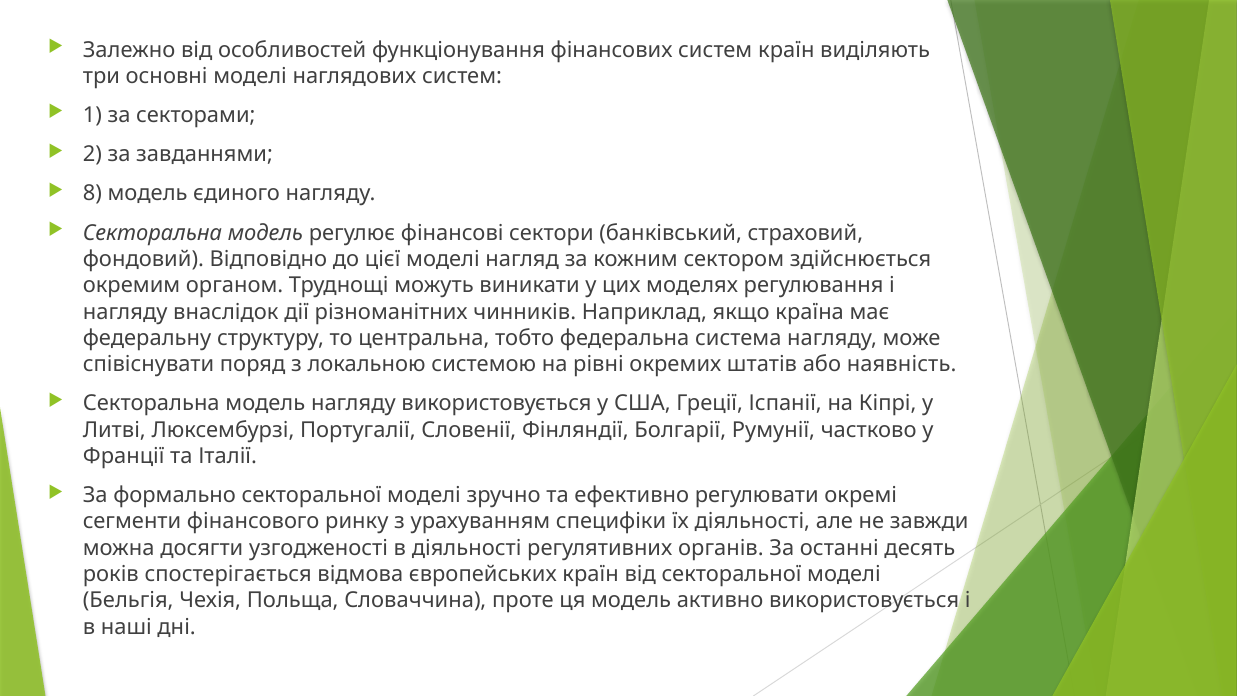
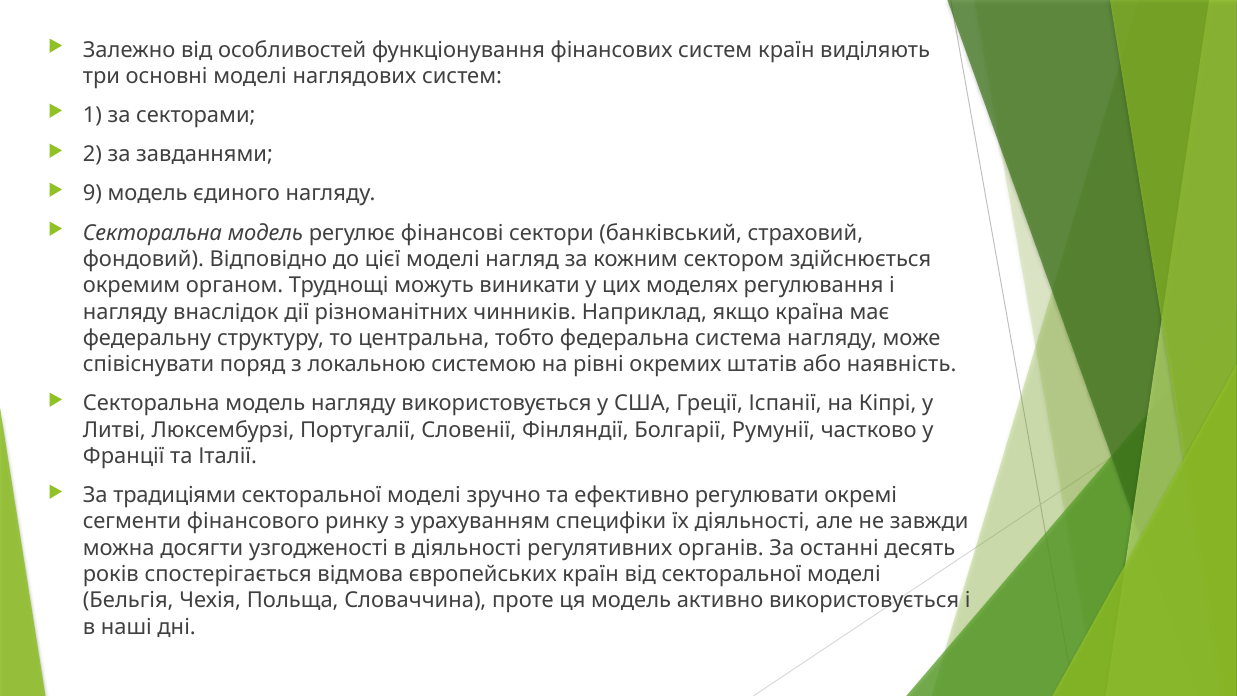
8: 8 -> 9
формально: формально -> традиціями
